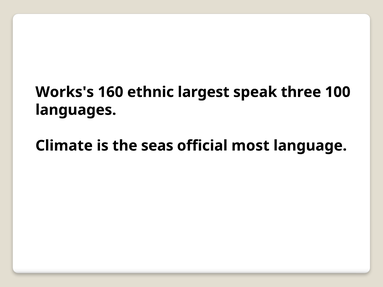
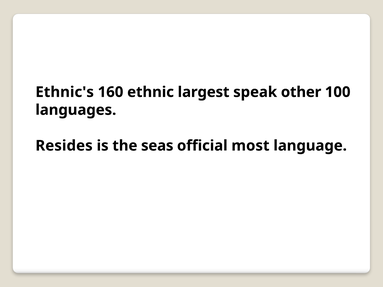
Works's: Works's -> Ethnic's
three: three -> other
Climate: Climate -> Resides
